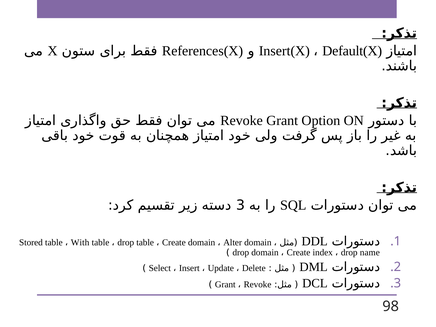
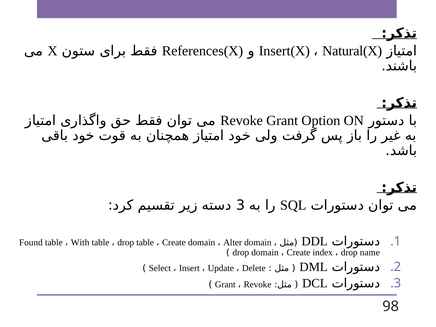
Default(X: Default(X -> Natural(X
Stored: Stored -> Found
